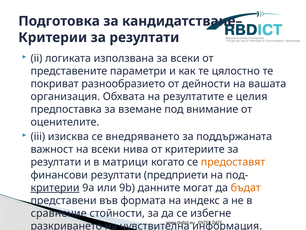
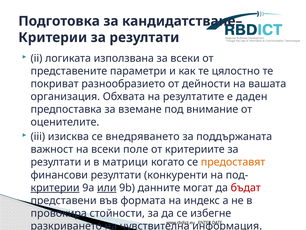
целия: целия -> даден
нива: нива -> поле
предприети: предприети -> конкуренти
или underline: none -> present
бъдат colour: orange -> red
сравнение: сравнение -> провокира
